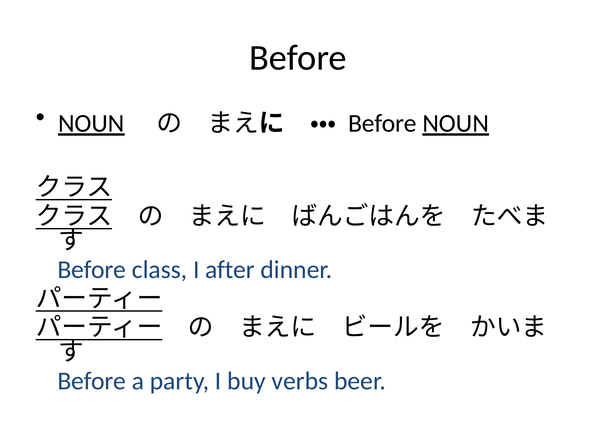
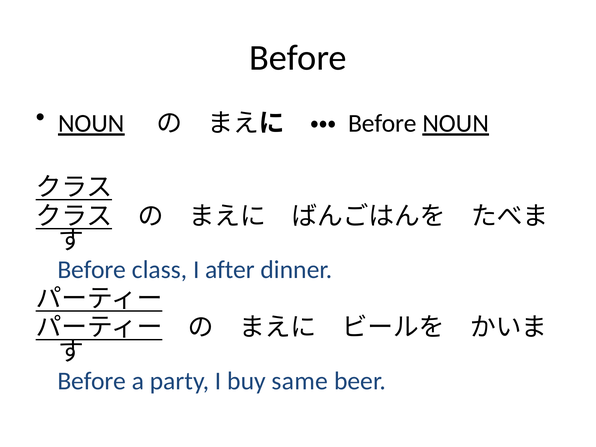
verbs: verbs -> same
